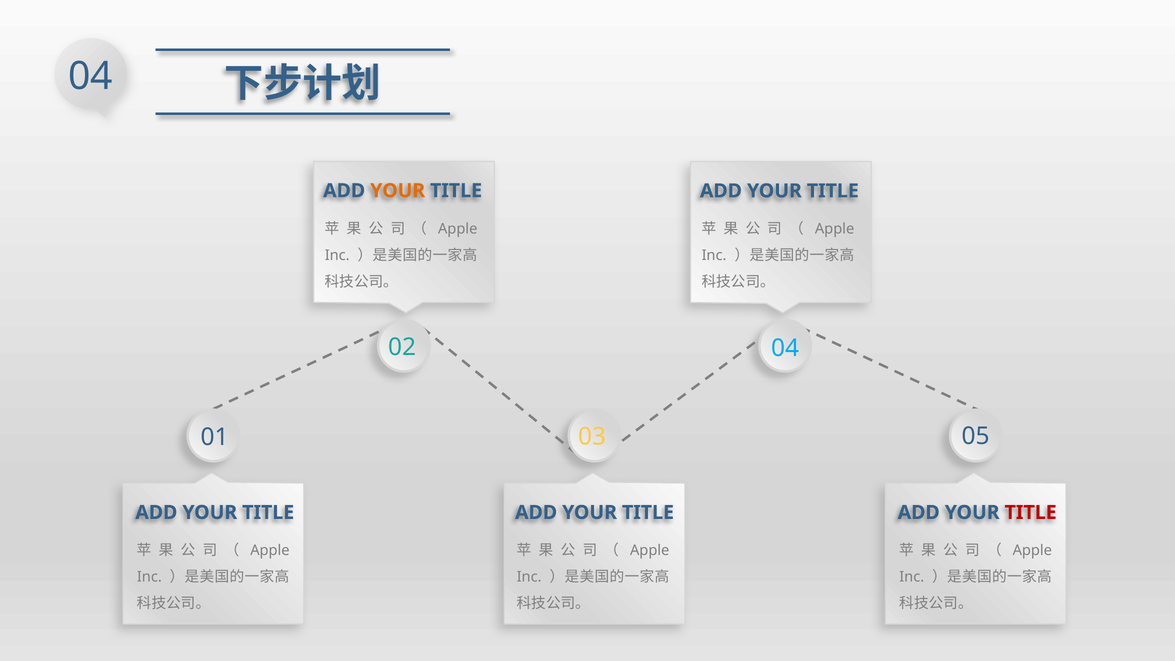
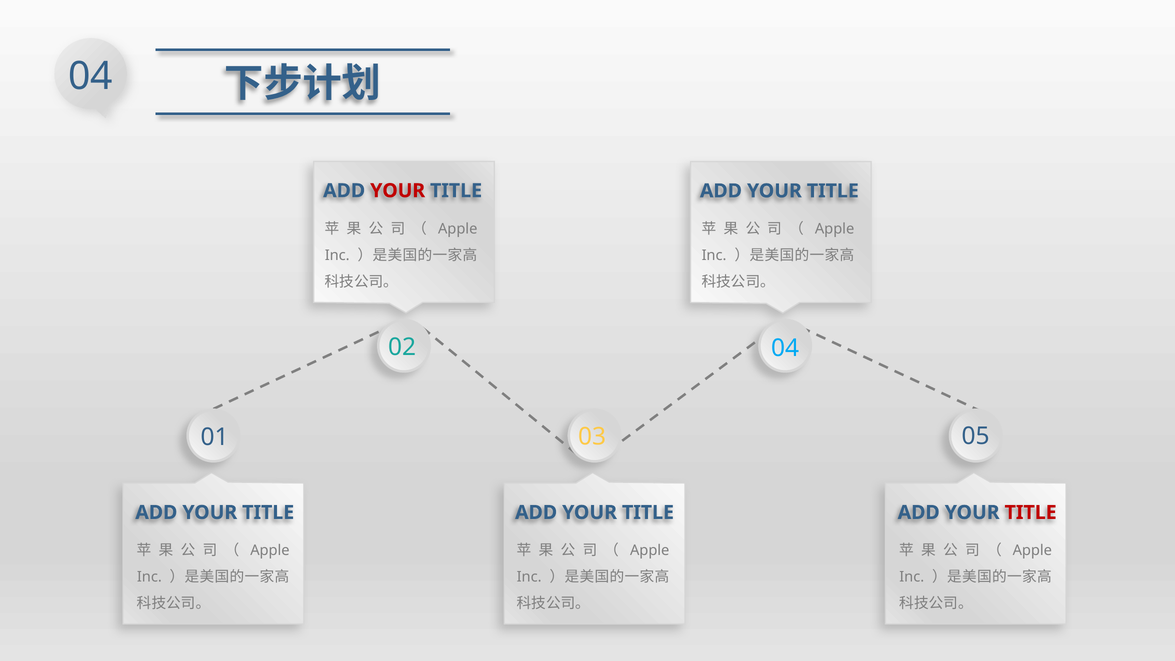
YOUR at (398, 191) colour: orange -> red
